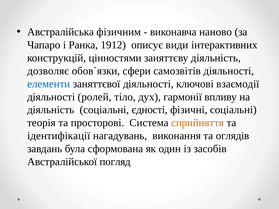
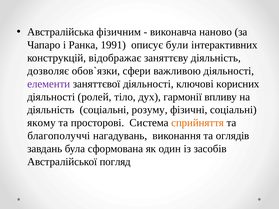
1912: 1912 -> 1991
види: види -> були
цінностями: цінностями -> відображає
самозвітів: самозвітів -> важливою
елементи colour: blue -> purple
взаємодії: взаємодії -> корисних
єдності: єдності -> розуму
теорія: теорія -> якому
ідентифікації: ідентифікації -> благополуччі
